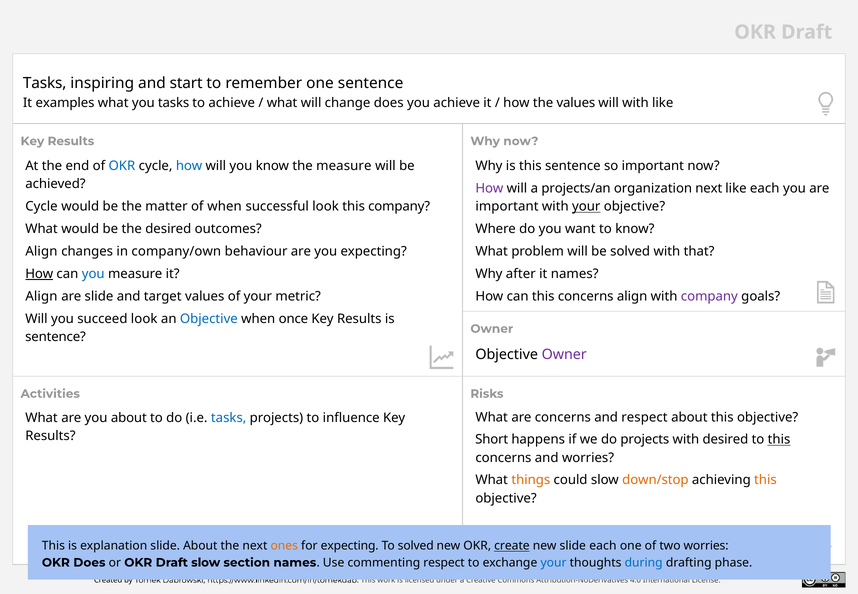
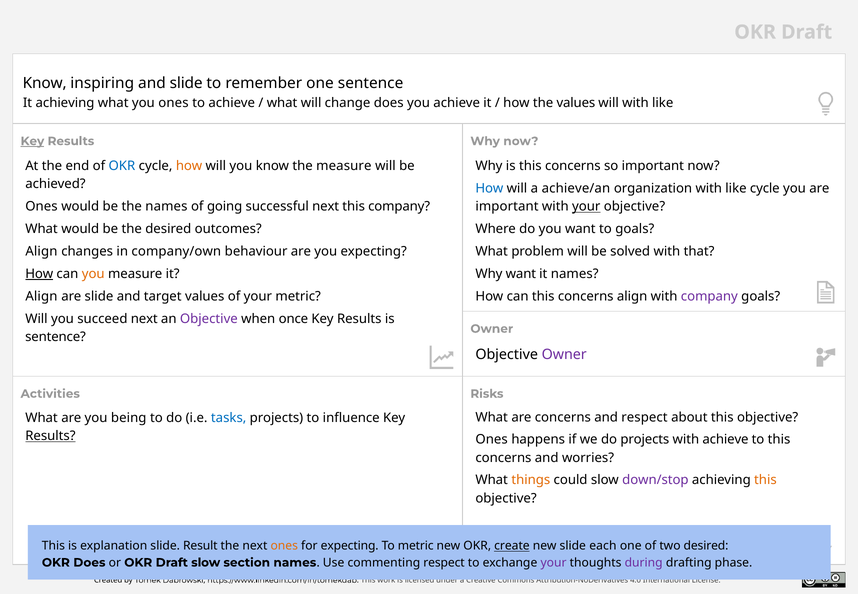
Tasks at (45, 83): Tasks -> Know
and start: start -> slide
It examples: examples -> achieving
you tasks: tasks -> ones
Key at (32, 141) underline: none -> present
how at (189, 166) colour: blue -> orange
is this sentence: sentence -> concerns
How at (489, 189) colour: purple -> blue
projects/an: projects/an -> achieve/an
organization next: next -> with
like each: each -> cycle
Cycle at (41, 207): Cycle -> Ones
the matter: matter -> names
of when: when -> going
successful look: look -> next
to know: know -> goals
you at (93, 274) colour: blue -> orange
Why after: after -> want
succeed look: look -> next
Objective at (209, 319) colour: blue -> purple
you about: about -> being
Results at (50, 436) underline: none -> present
Short at (492, 440): Short -> Ones
with desired: desired -> achieve
this at (779, 440) underline: present -> none
down/stop colour: orange -> purple
slide About: About -> Result
To solved: solved -> metric
two worries: worries -> desired
your at (554, 563) colour: blue -> purple
during colour: blue -> purple
